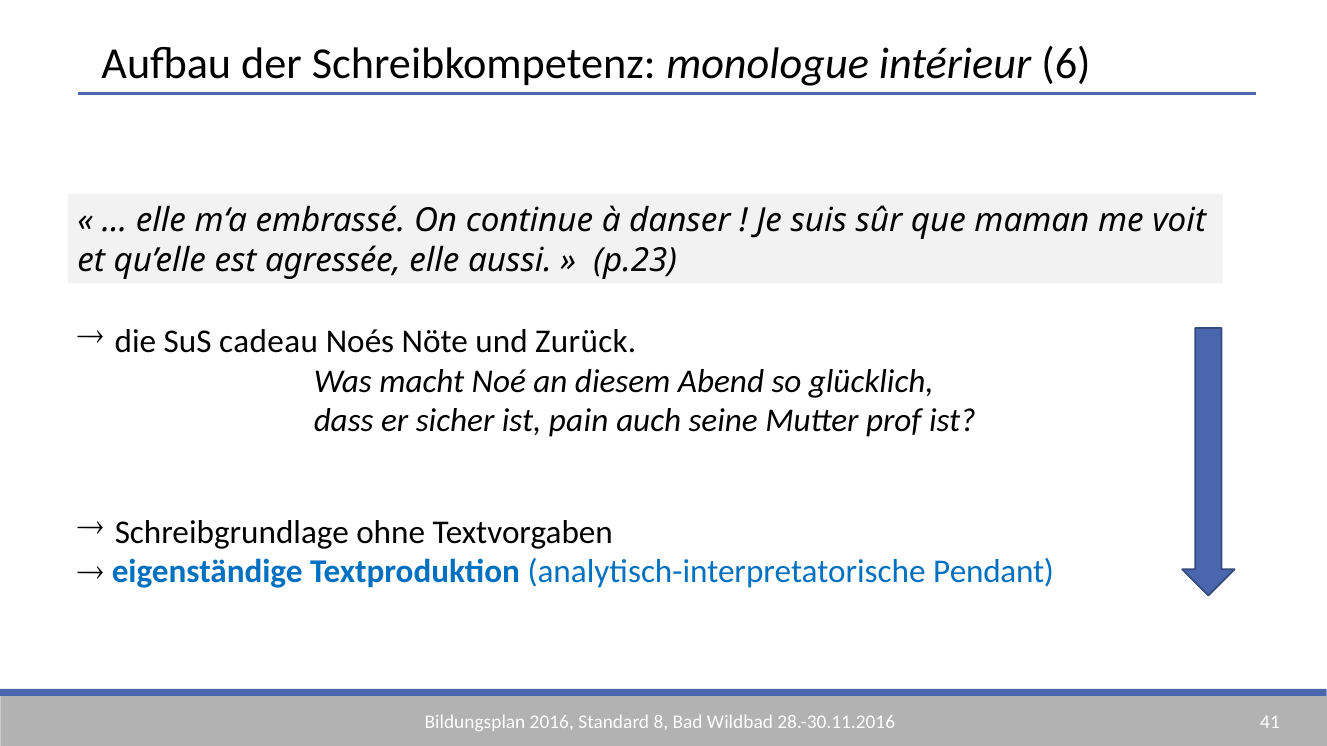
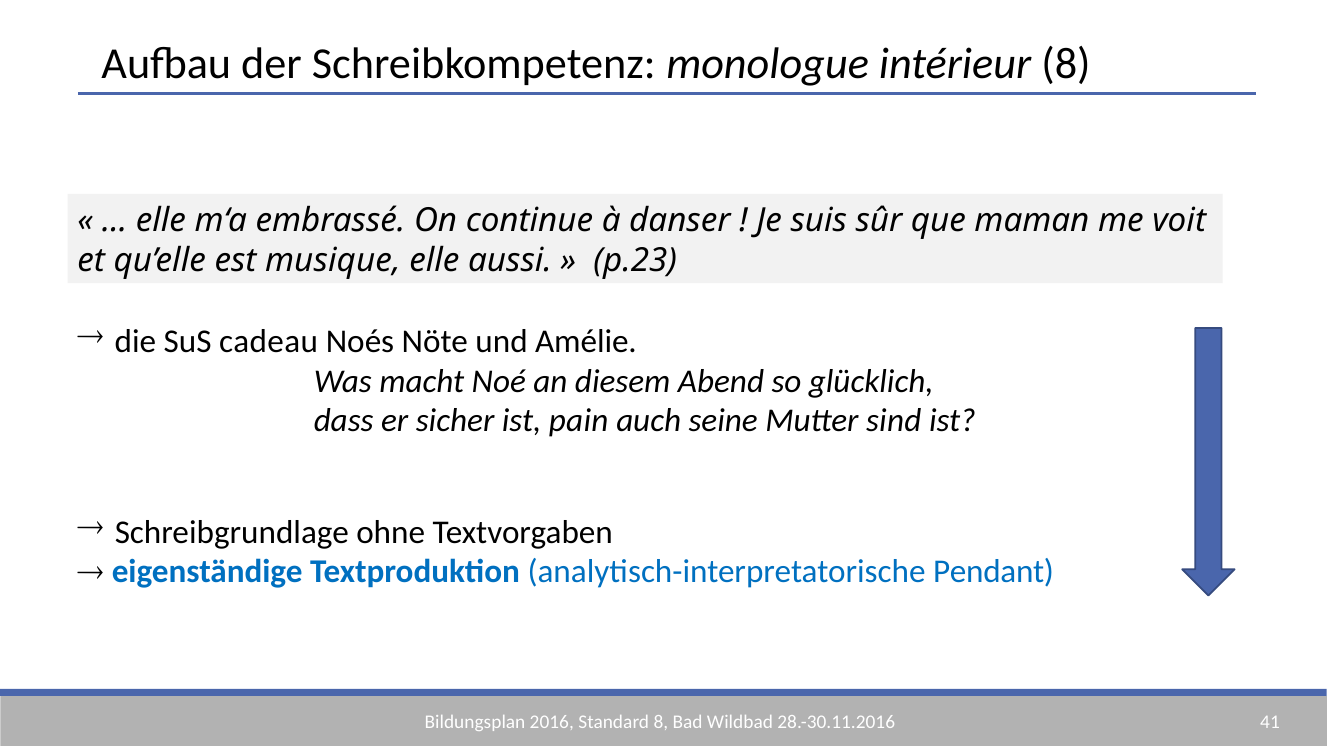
intérieur 6: 6 -> 8
agressée: agressée -> musique
Zurück: Zurück -> Amélie
prof: prof -> sind
